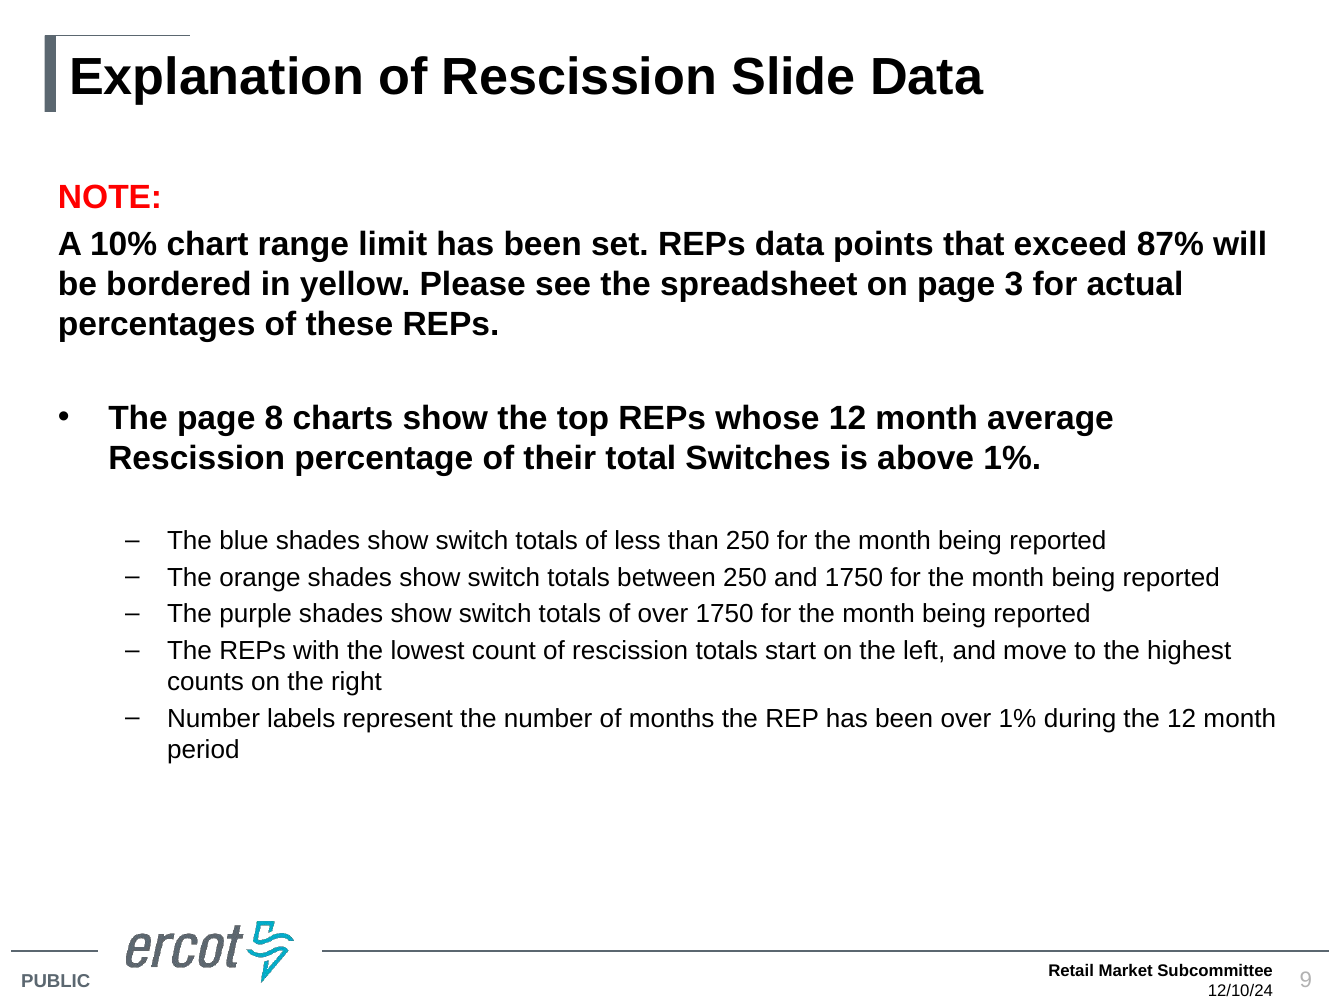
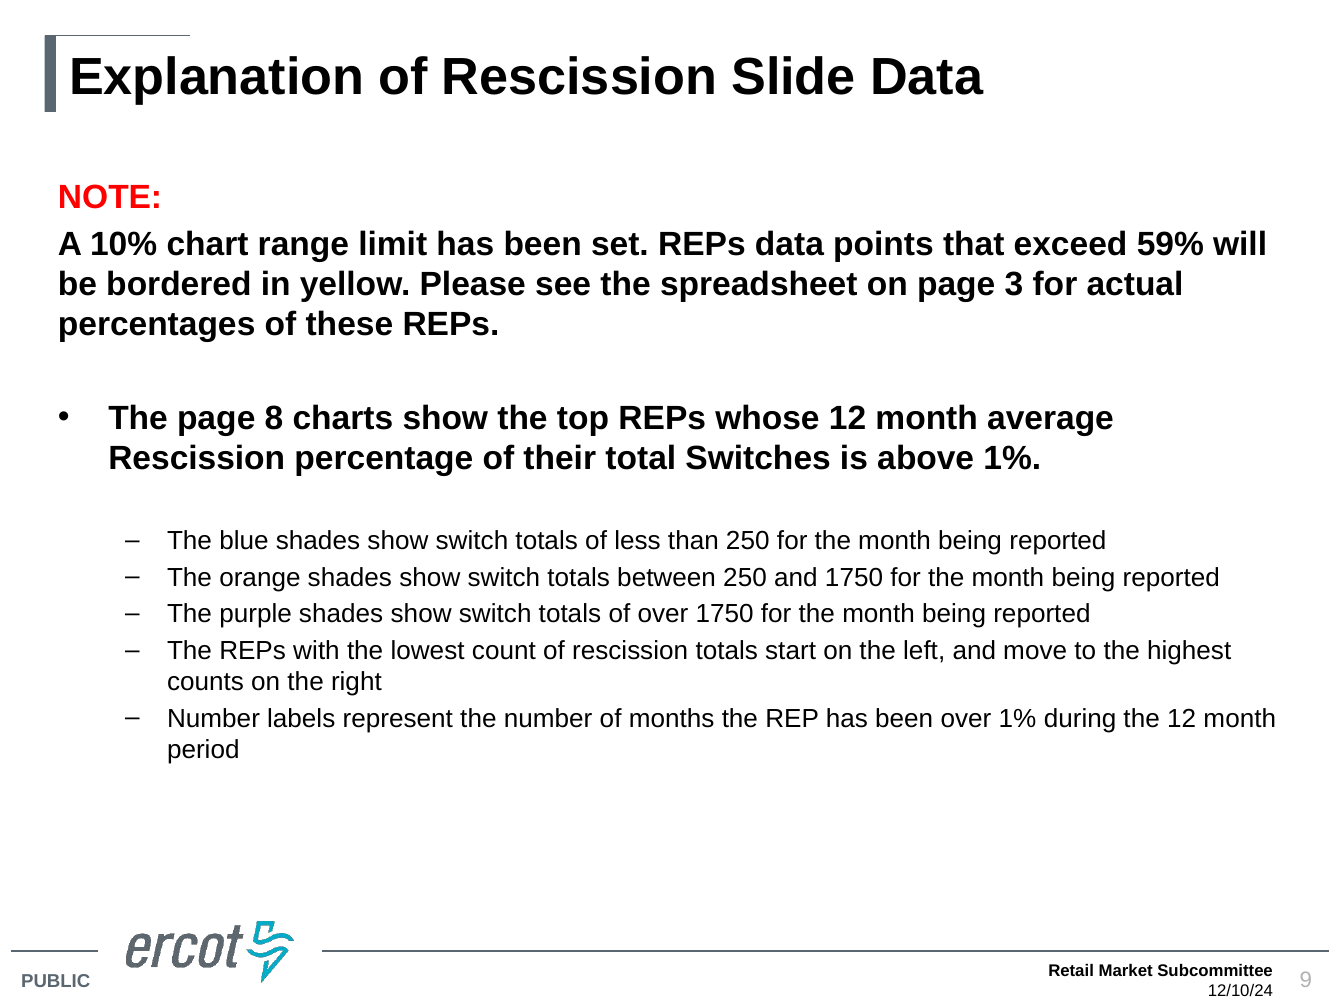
87%: 87% -> 59%
